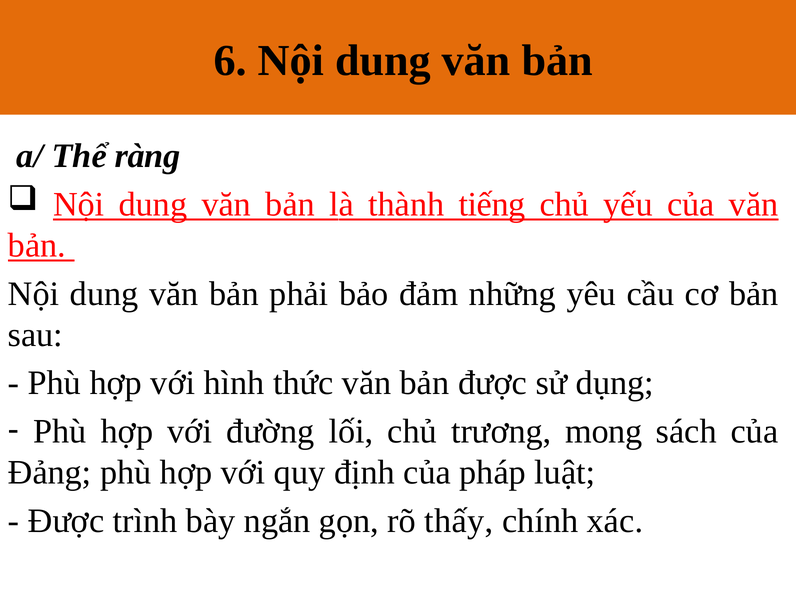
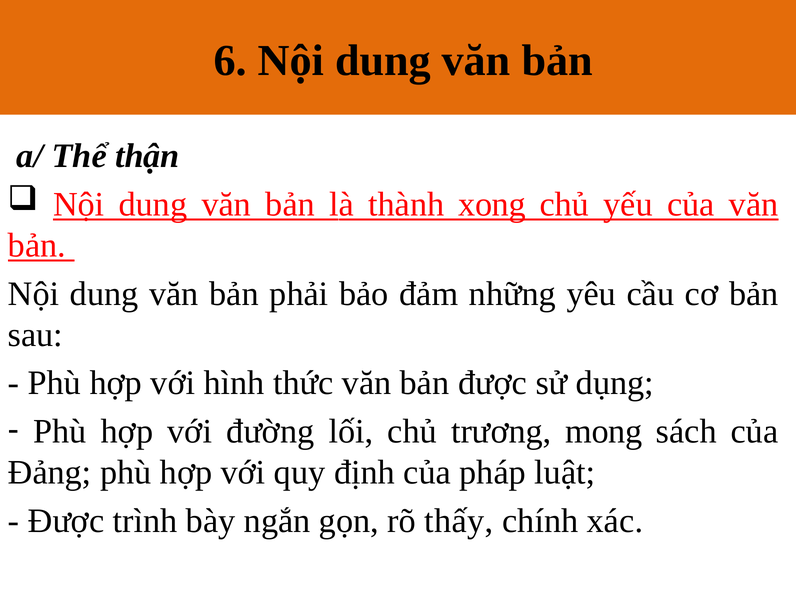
ràng: ràng -> thận
tiếng: tiếng -> xong
